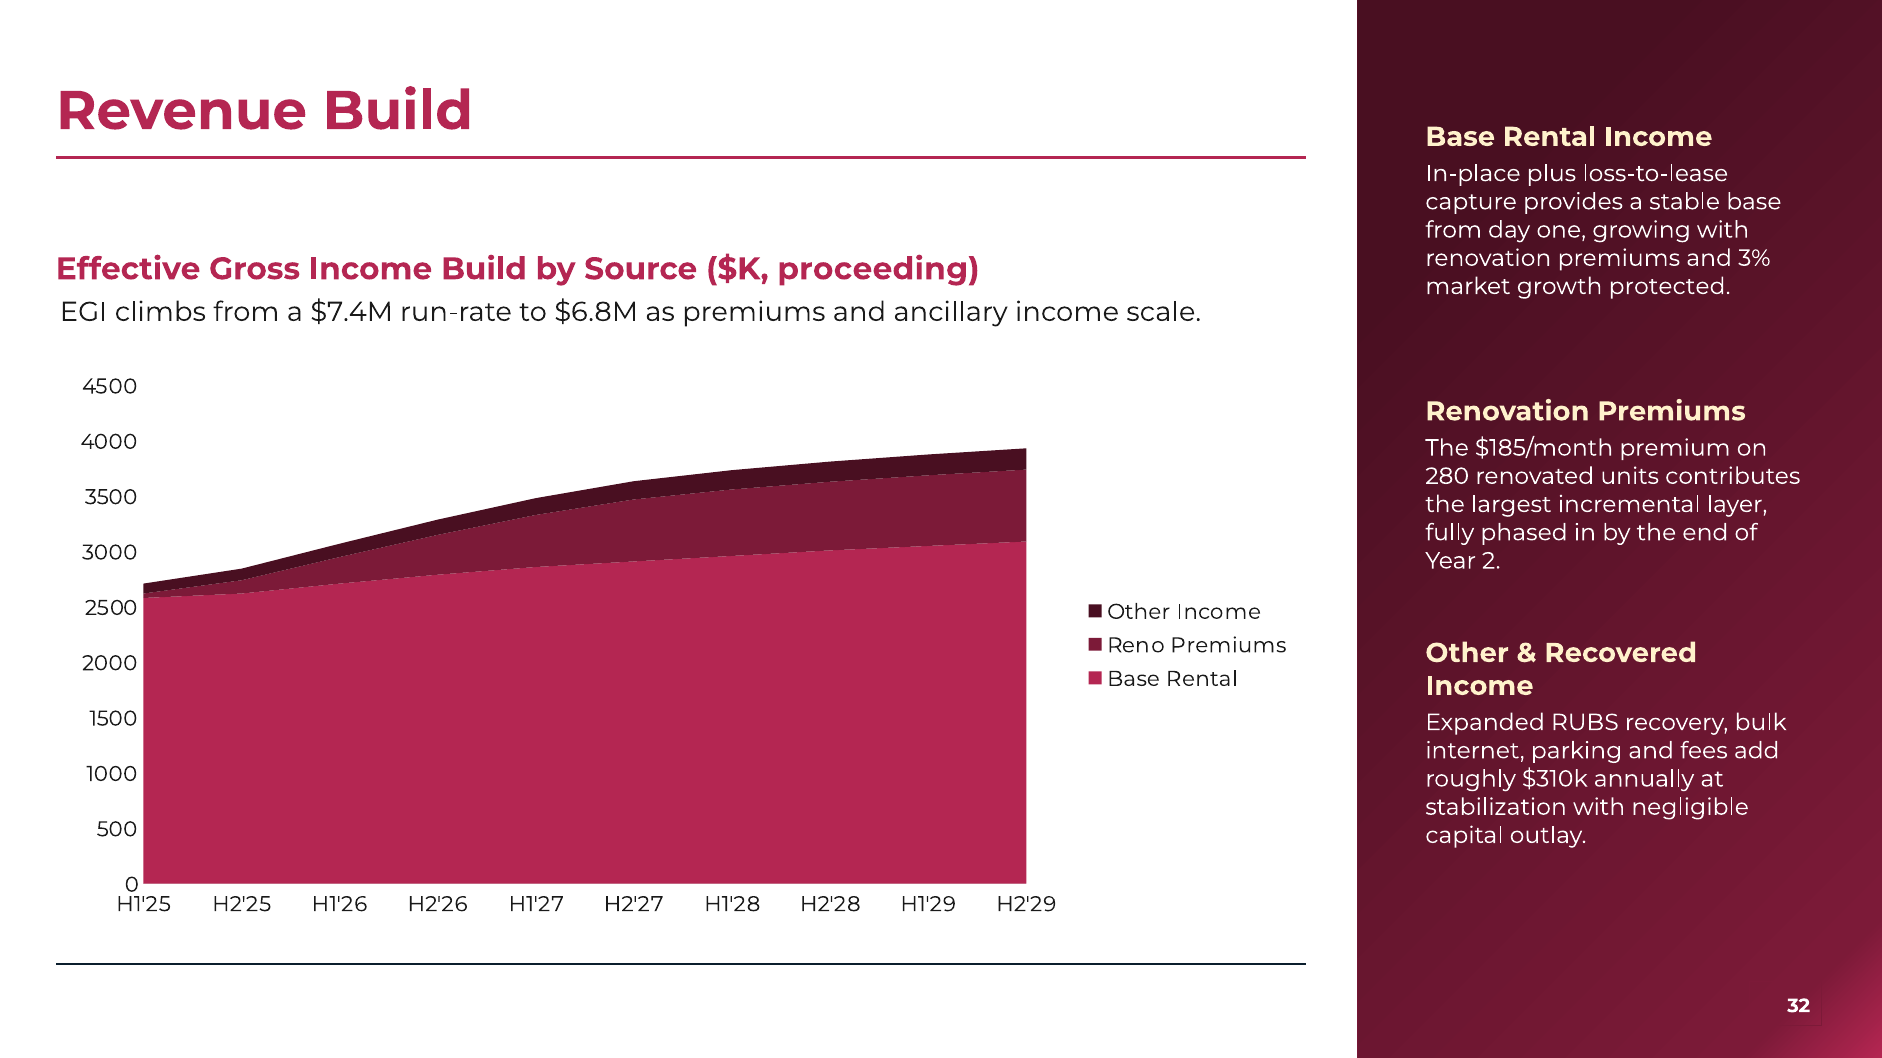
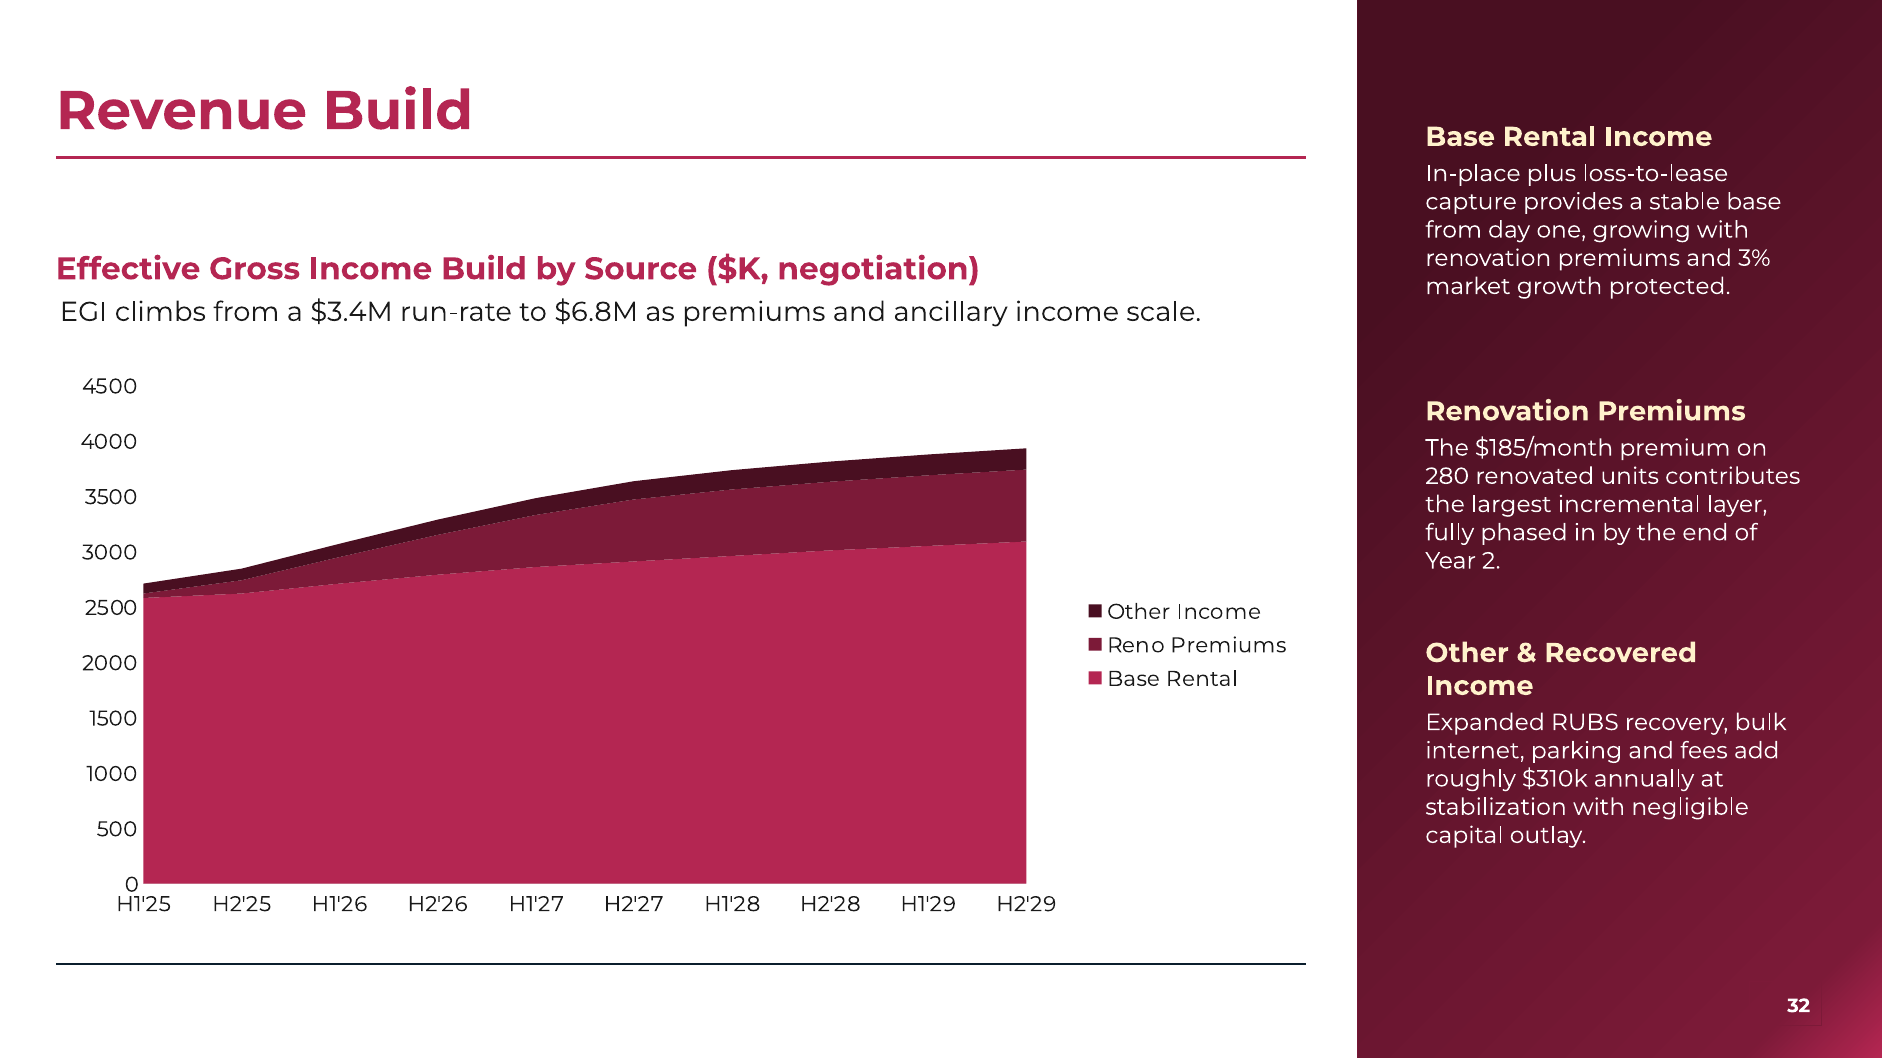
proceeding: proceeding -> negotiation
$7.4M: $7.4M -> $3.4M
